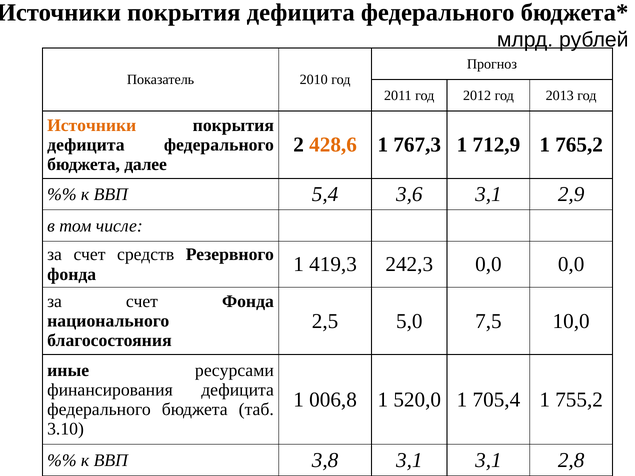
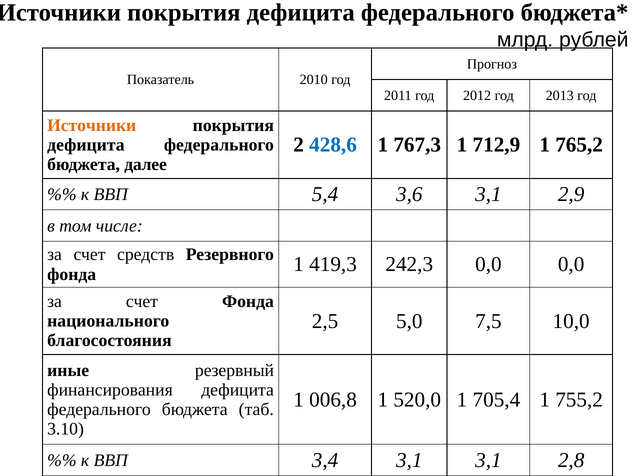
428,6 colour: orange -> blue
ресурсами: ресурсами -> резервный
3,8: 3,8 -> 3,4
